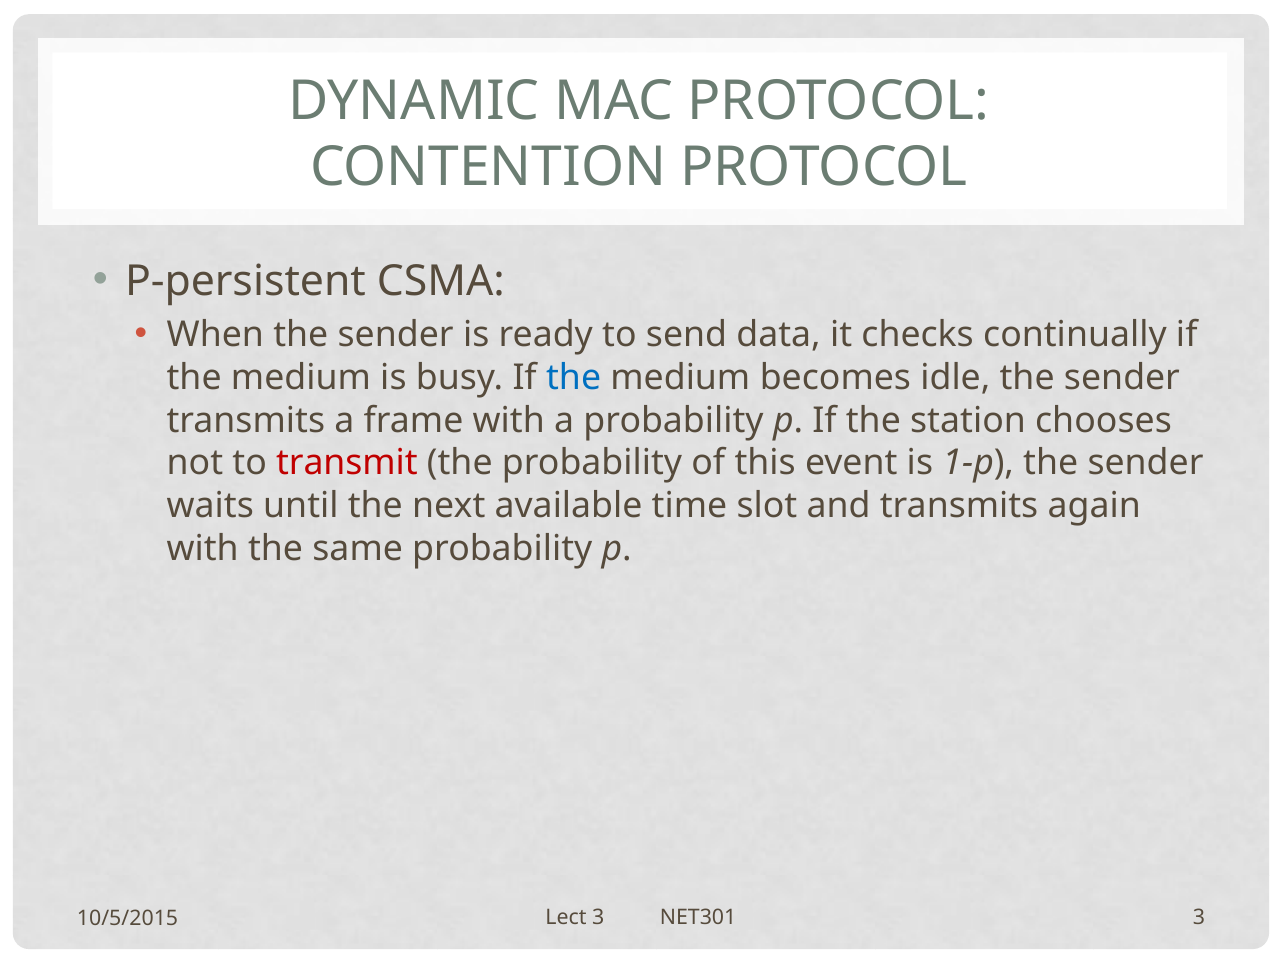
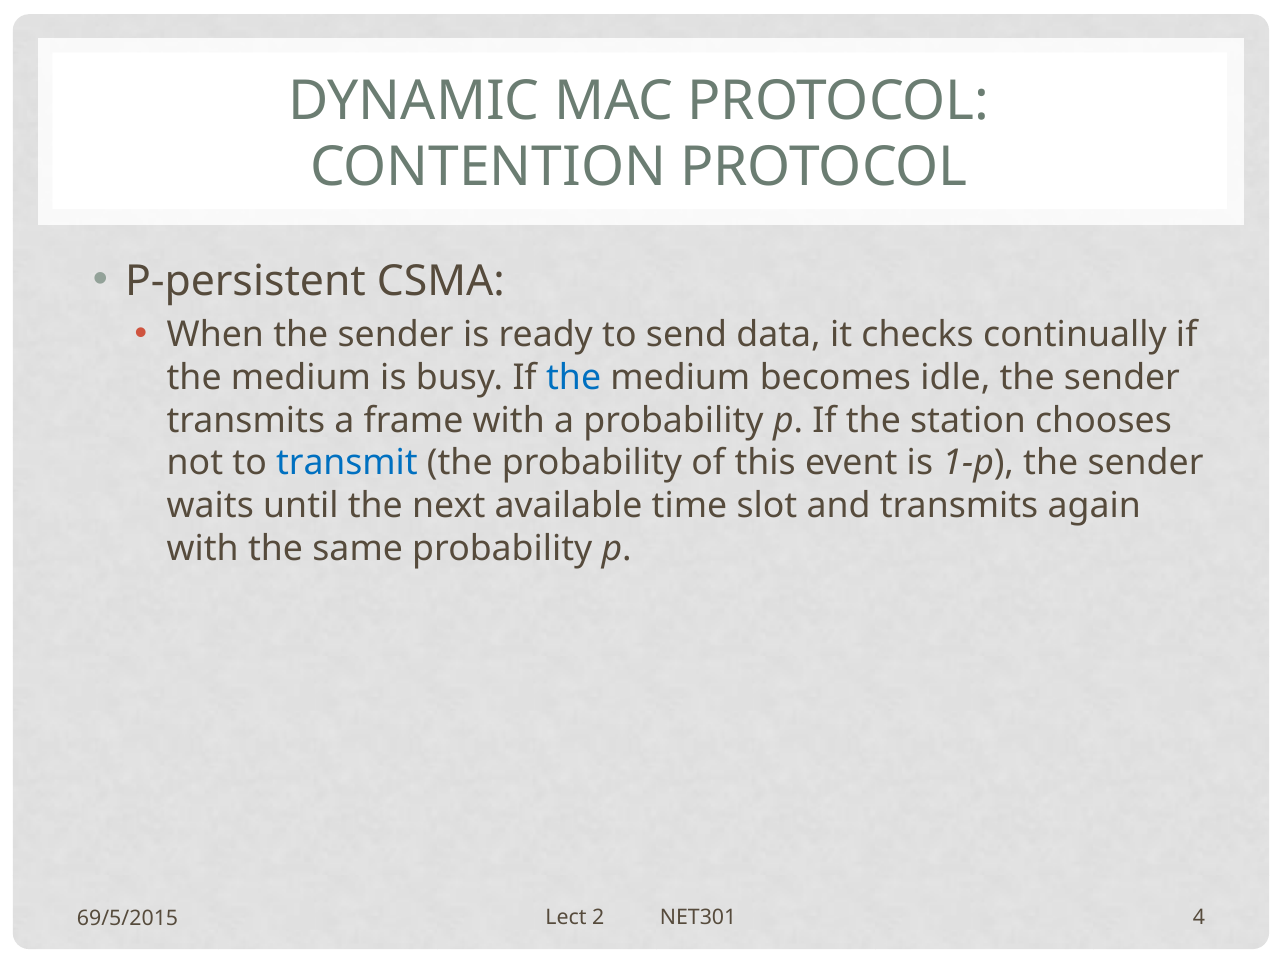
transmit colour: red -> blue
Lect 3: 3 -> 2
NET301 3: 3 -> 4
10/5/2015: 10/5/2015 -> 69/5/2015
